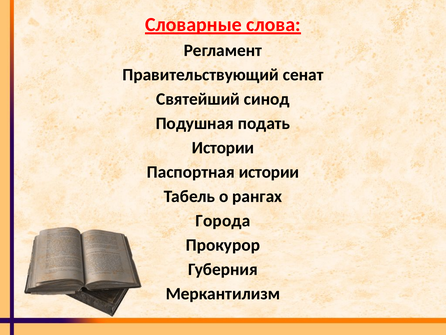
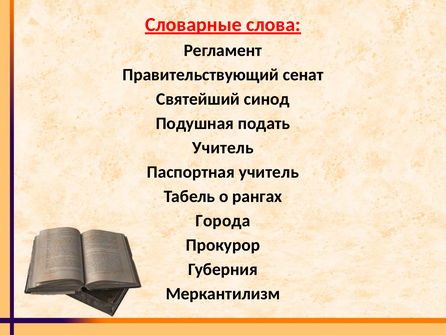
Истории at (223, 148): Истории -> Учитель
Паспортная истории: истории -> учитель
